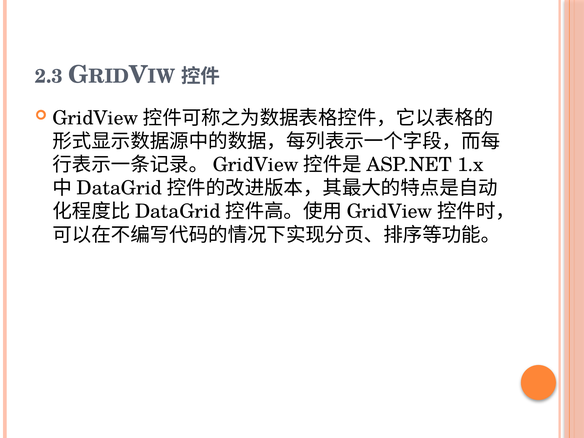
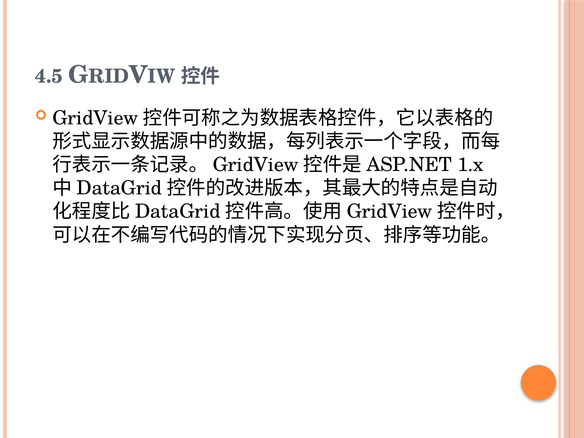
2.3: 2.3 -> 4.5
